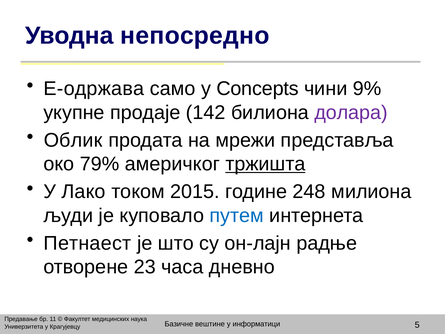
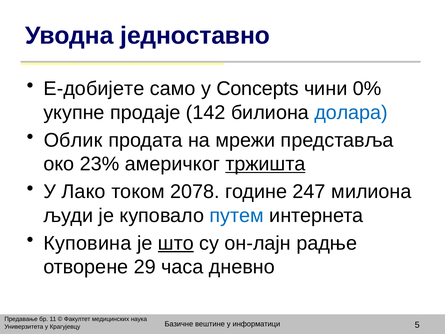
непосредно: непосредно -> једноставно
Е-одржава: Е-одржава -> Е-добијете
9%: 9% -> 0%
долара colour: purple -> blue
79%: 79% -> 23%
2015: 2015 -> 2078
248: 248 -> 247
Петнаест: Петнаест -> Куповина
што underline: none -> present
23: 23 -> 29
